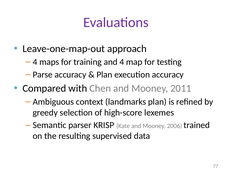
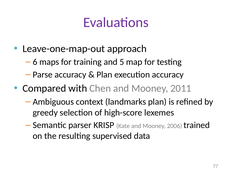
4 at (35, 62): 4 -> 6
and 4: 4 -> 5
